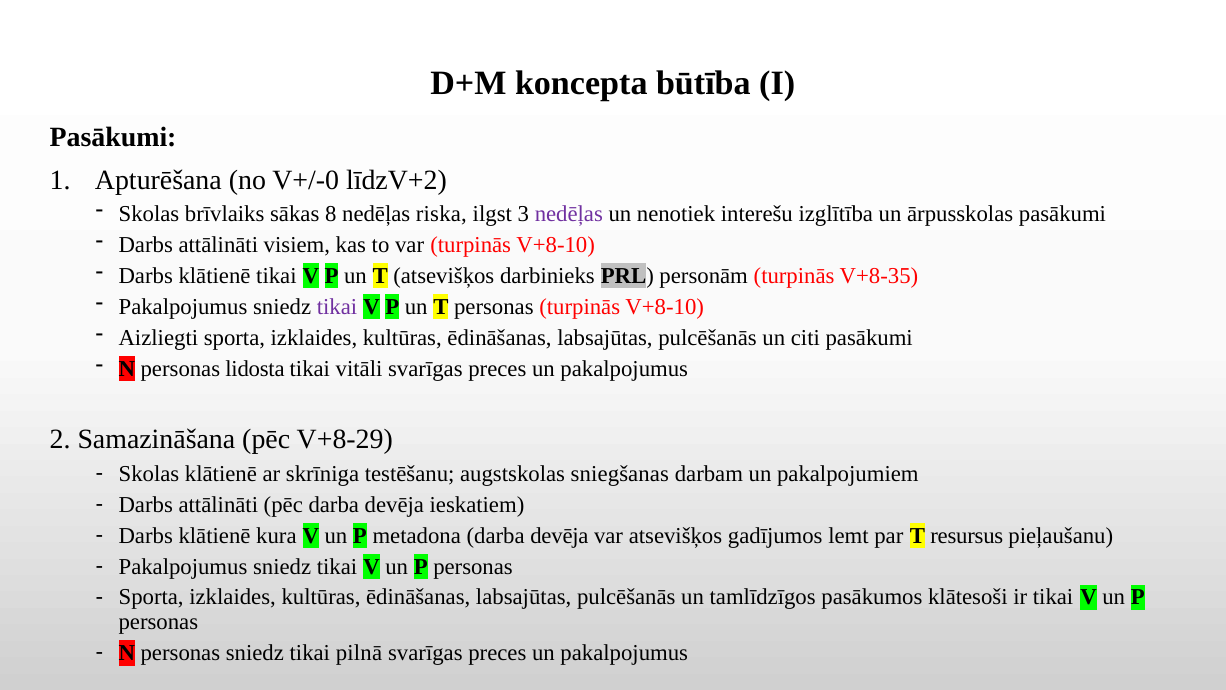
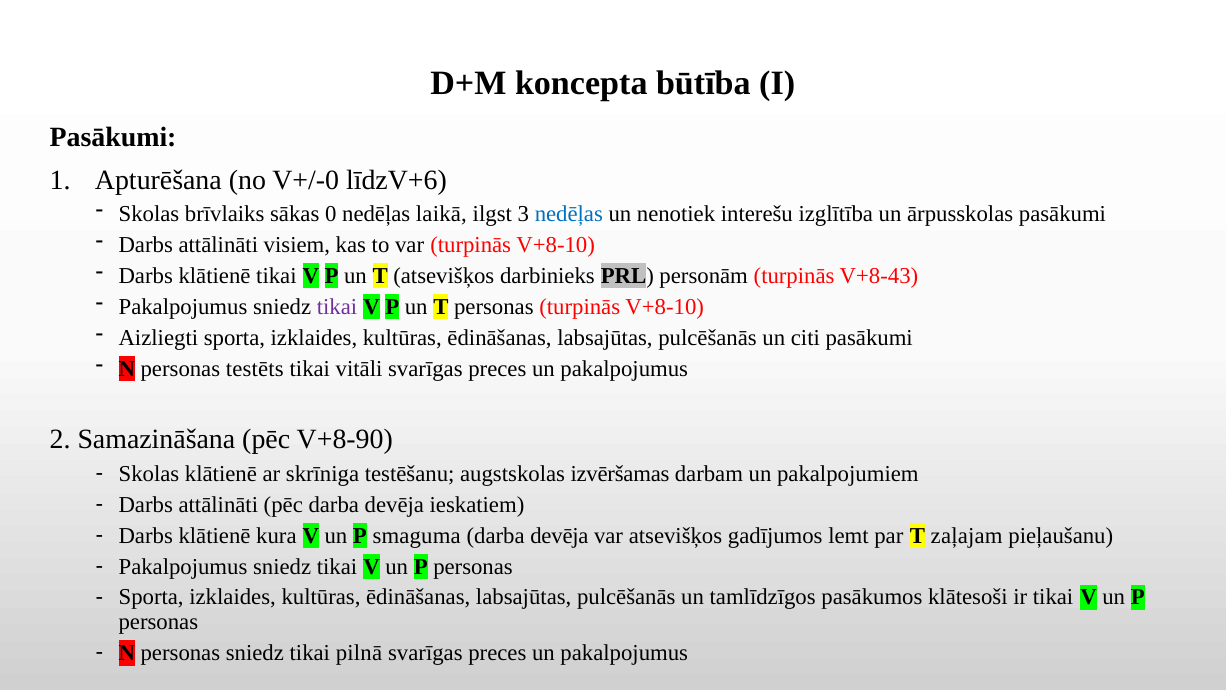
līdzV+2: līdzV+2 -> līdzV+6
8: 8 -> 0
riska: riska -> laikā
nedēļas at (569, 214) colour: purple -> blue
V+8-35: V+8-35 -> V+8-43
lidosta: lidosta -> testēts
V+8-29: V+8-29 -> V+8-90
sniegšanas: sniegšanas -> izvēršamas
metadona: metadona -> smaguma
resursus: resursus -> zaļajam
